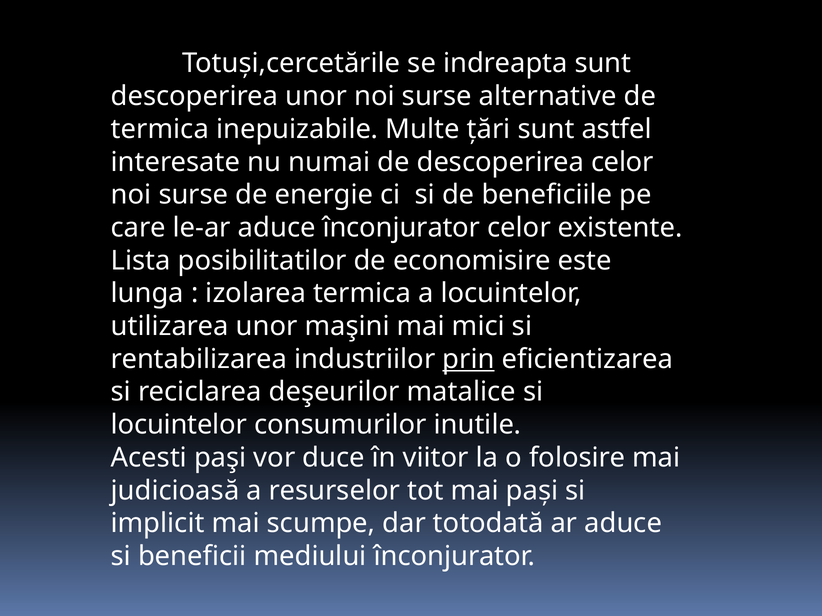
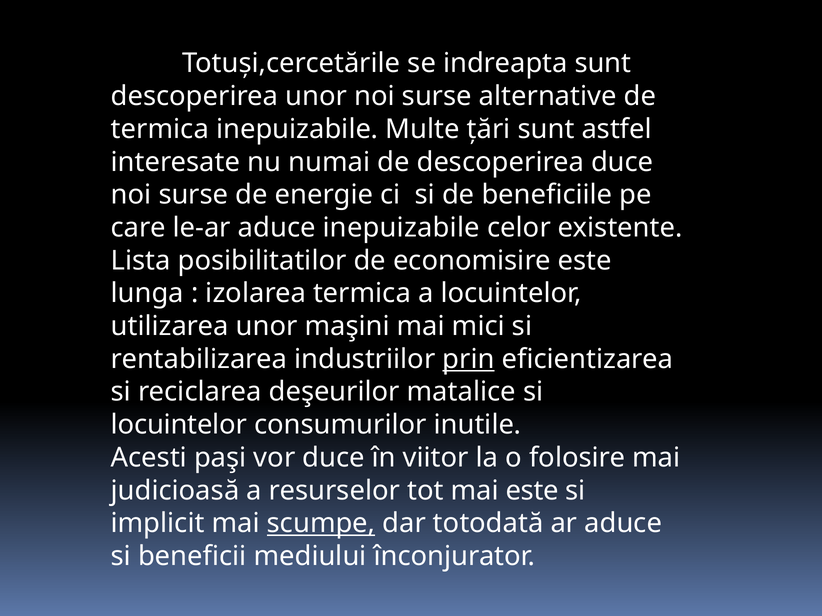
descoperirea celor: celor -> duce
aduce înconjurator: înconjurator -> inepuizabile
mai paşi: paşi -> este
scumpe underline: none -> present
